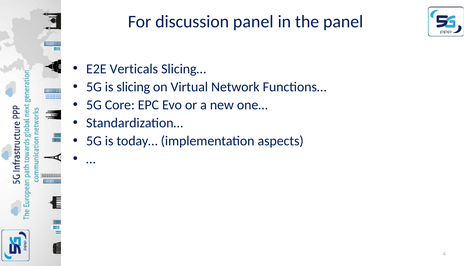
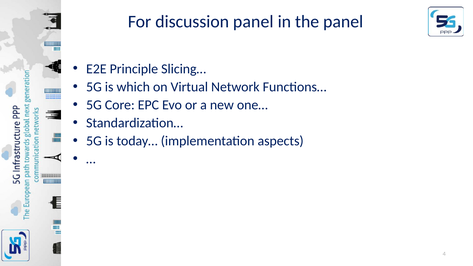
Verticals: Verticals -> Principle
slicing: slicing -> which
